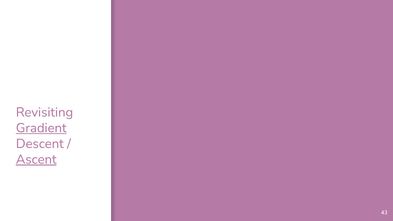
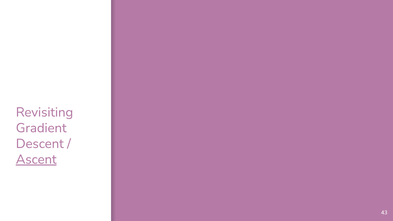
Gradient underline: present -> none
